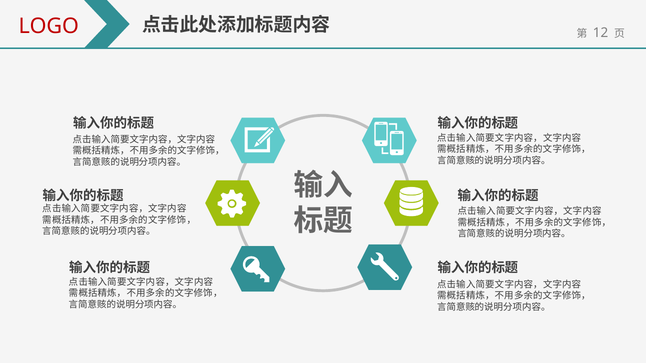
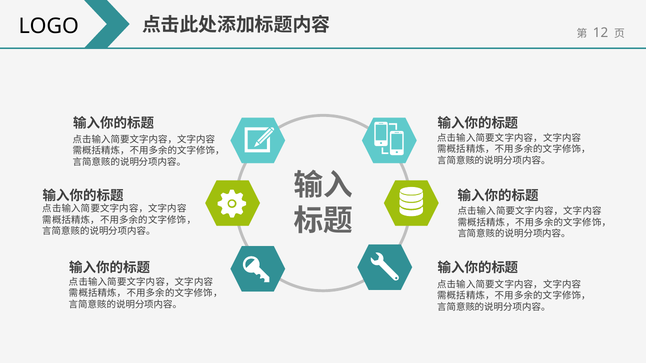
LOGO colour: red -> black
